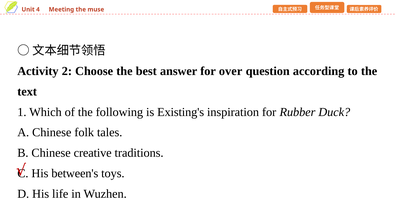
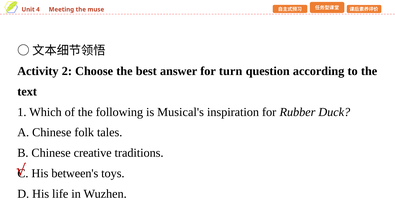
over: over -> turn
Existing's: Existing's -> Musical's
